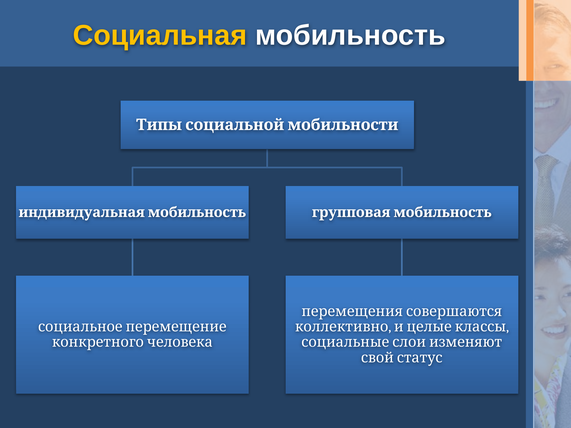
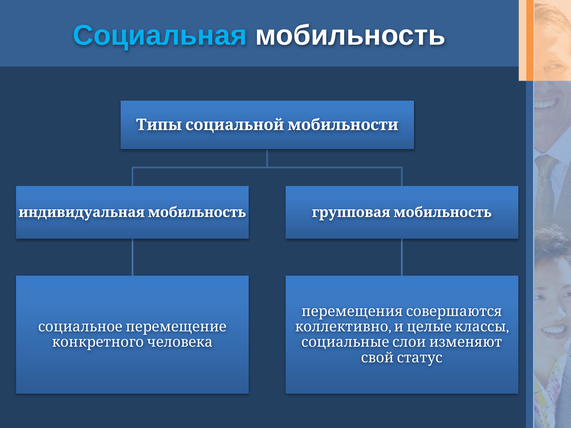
Социальная colour: yellow -> light blue
